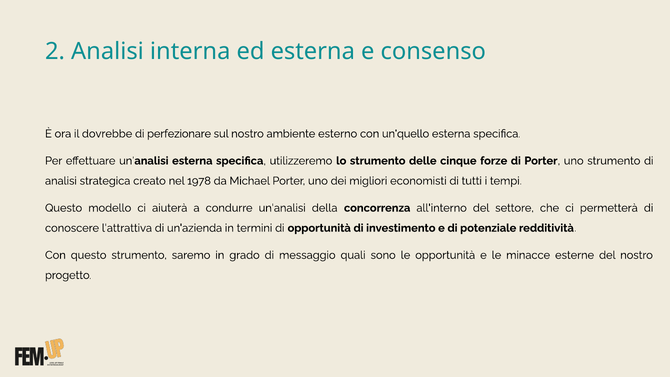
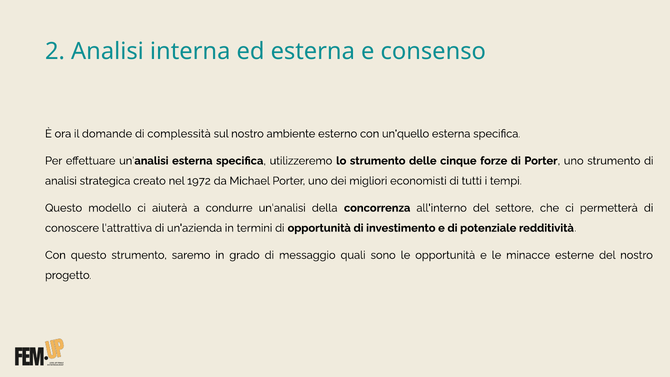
dovrebbe: dovrebbe -> domande
perfezionare: perfezionare -> complessità
1978: 1978 -> 1972
